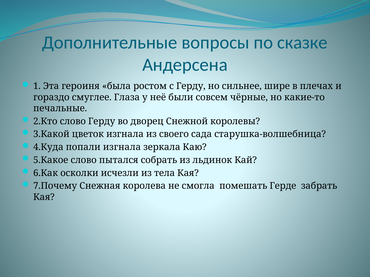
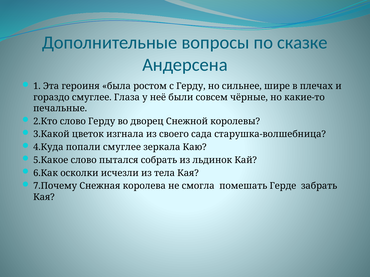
попали изгнала: изгнала -> смуглее
